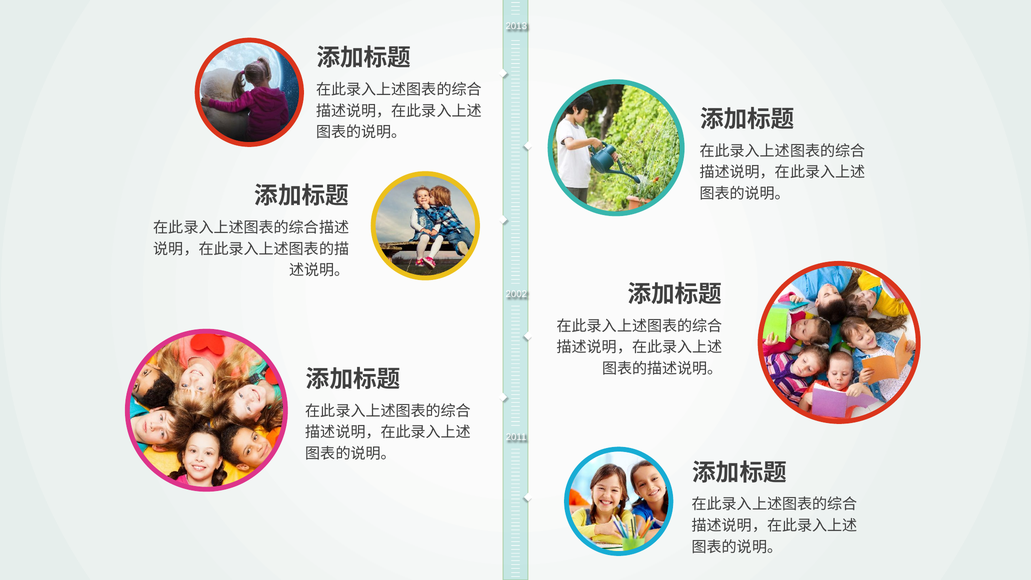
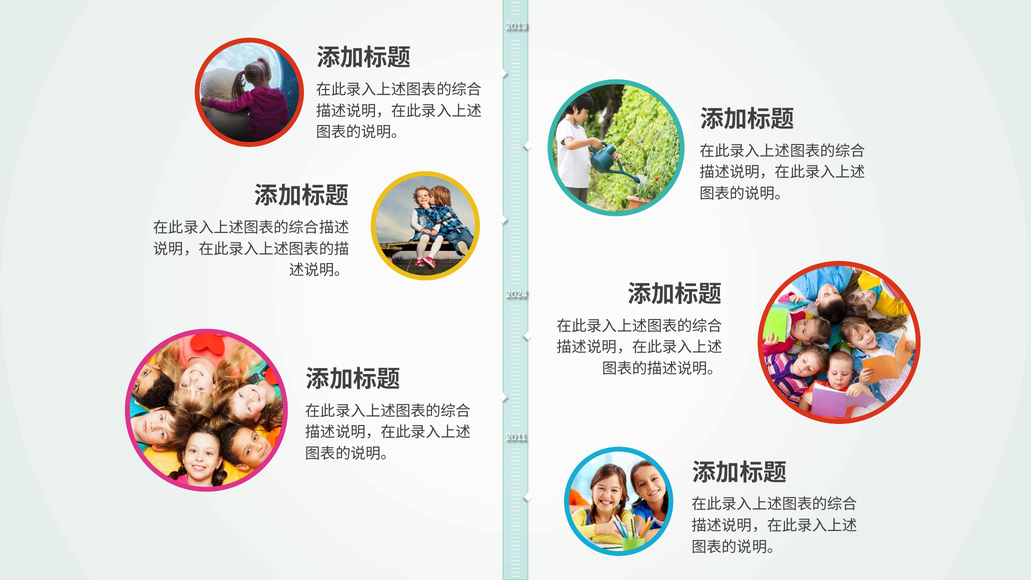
2002: 2002 -> 2024
